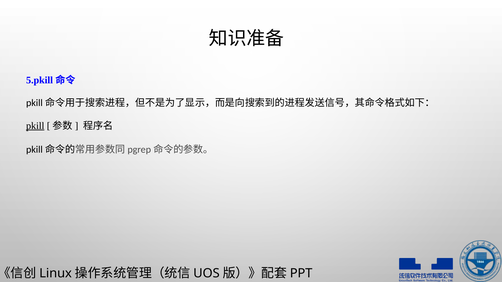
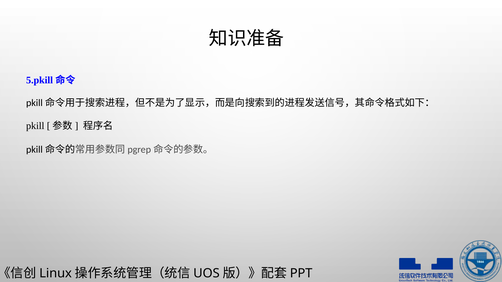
pkill underline: present -> none
